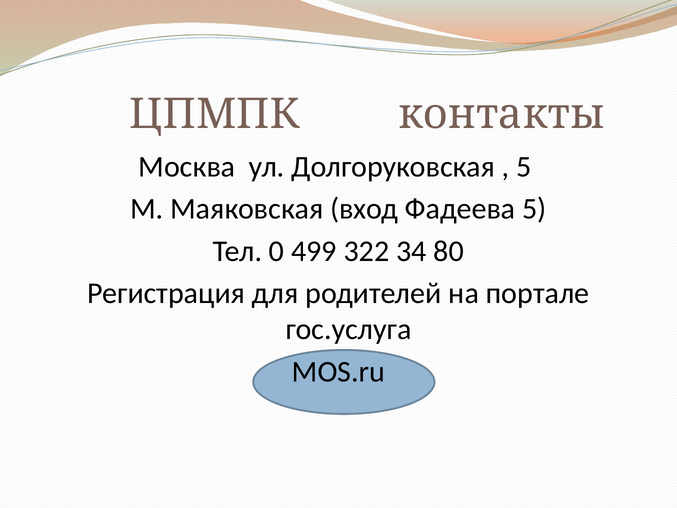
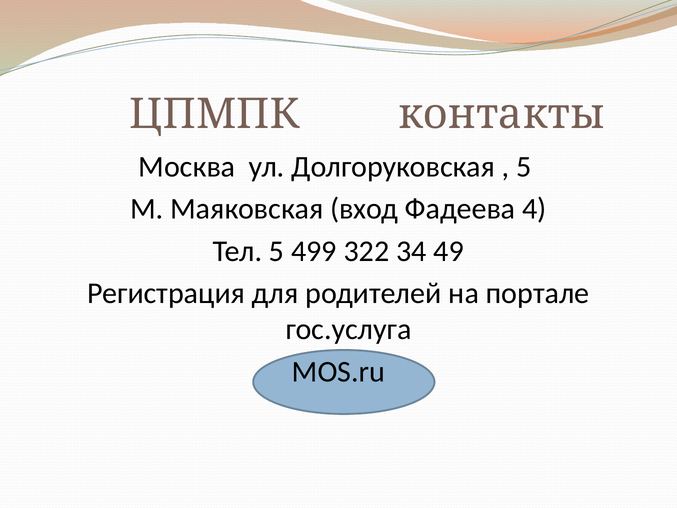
Фадеева 5: 5 -> 4
Тел 0: 0 -> 5
80: 80 -> 49
